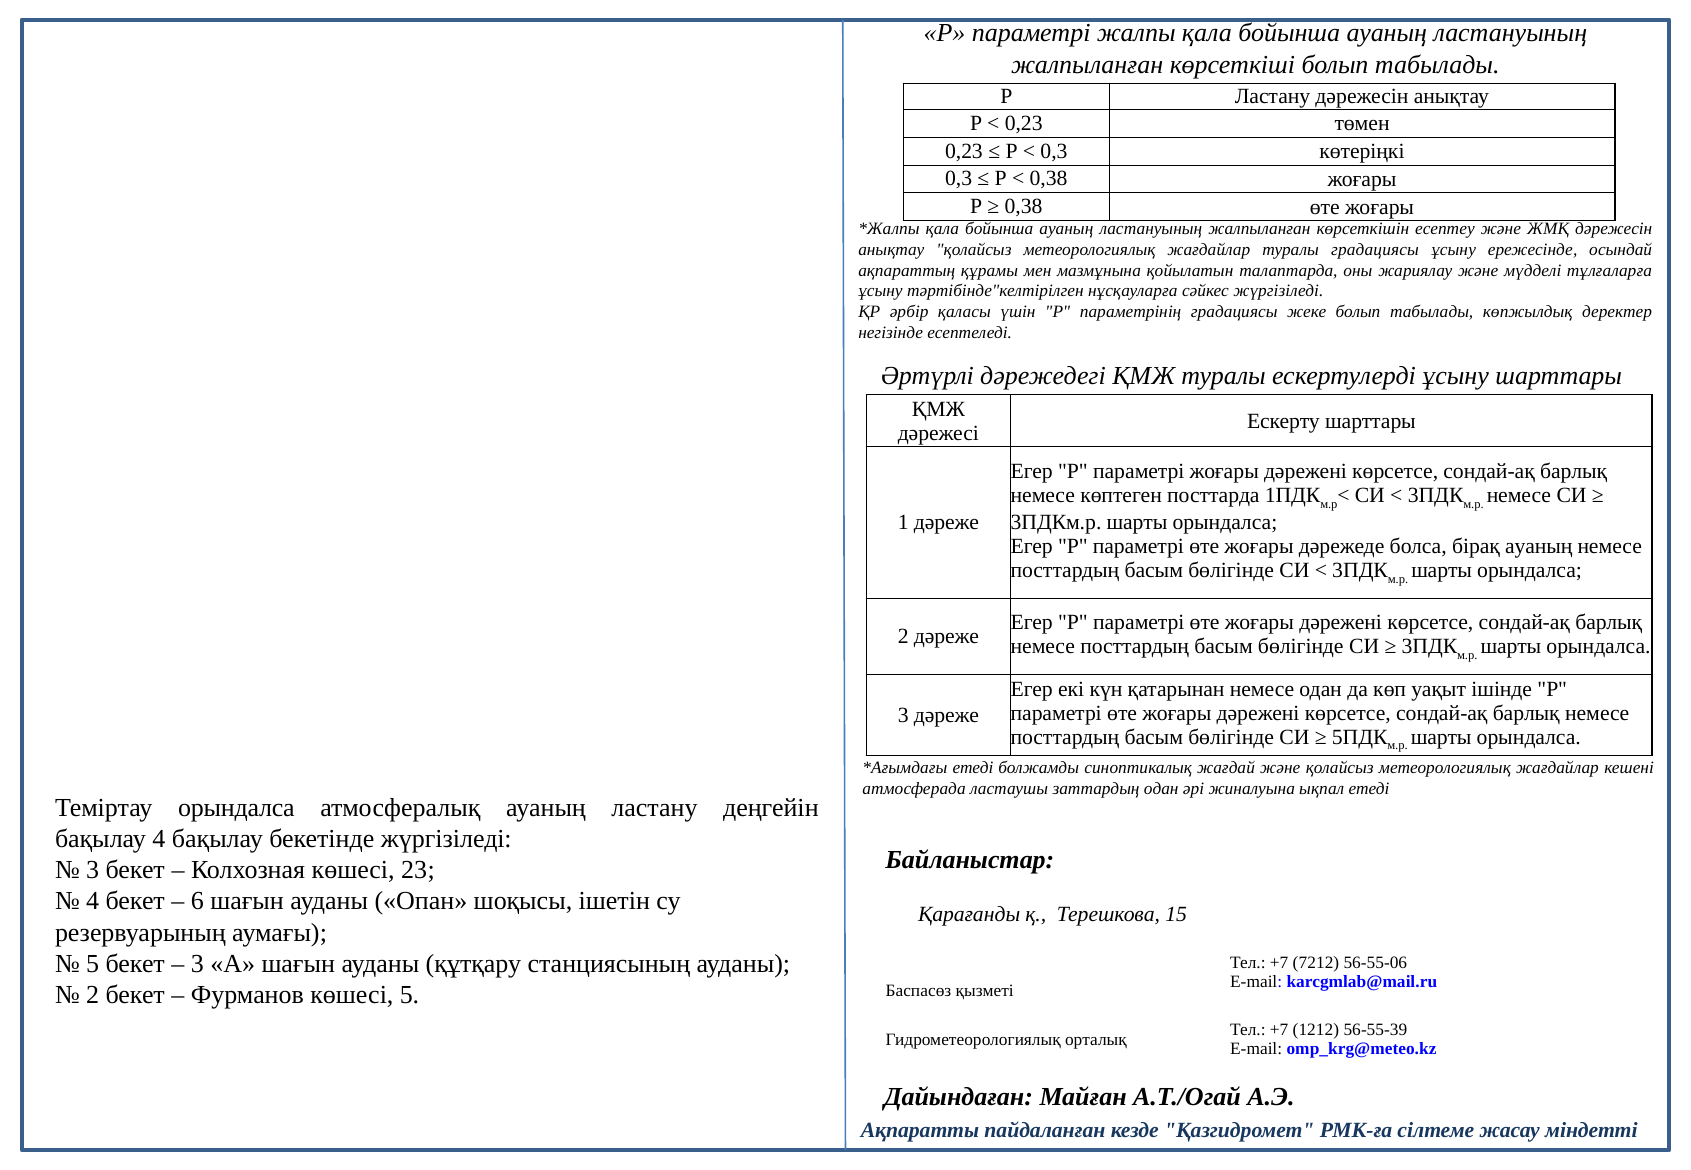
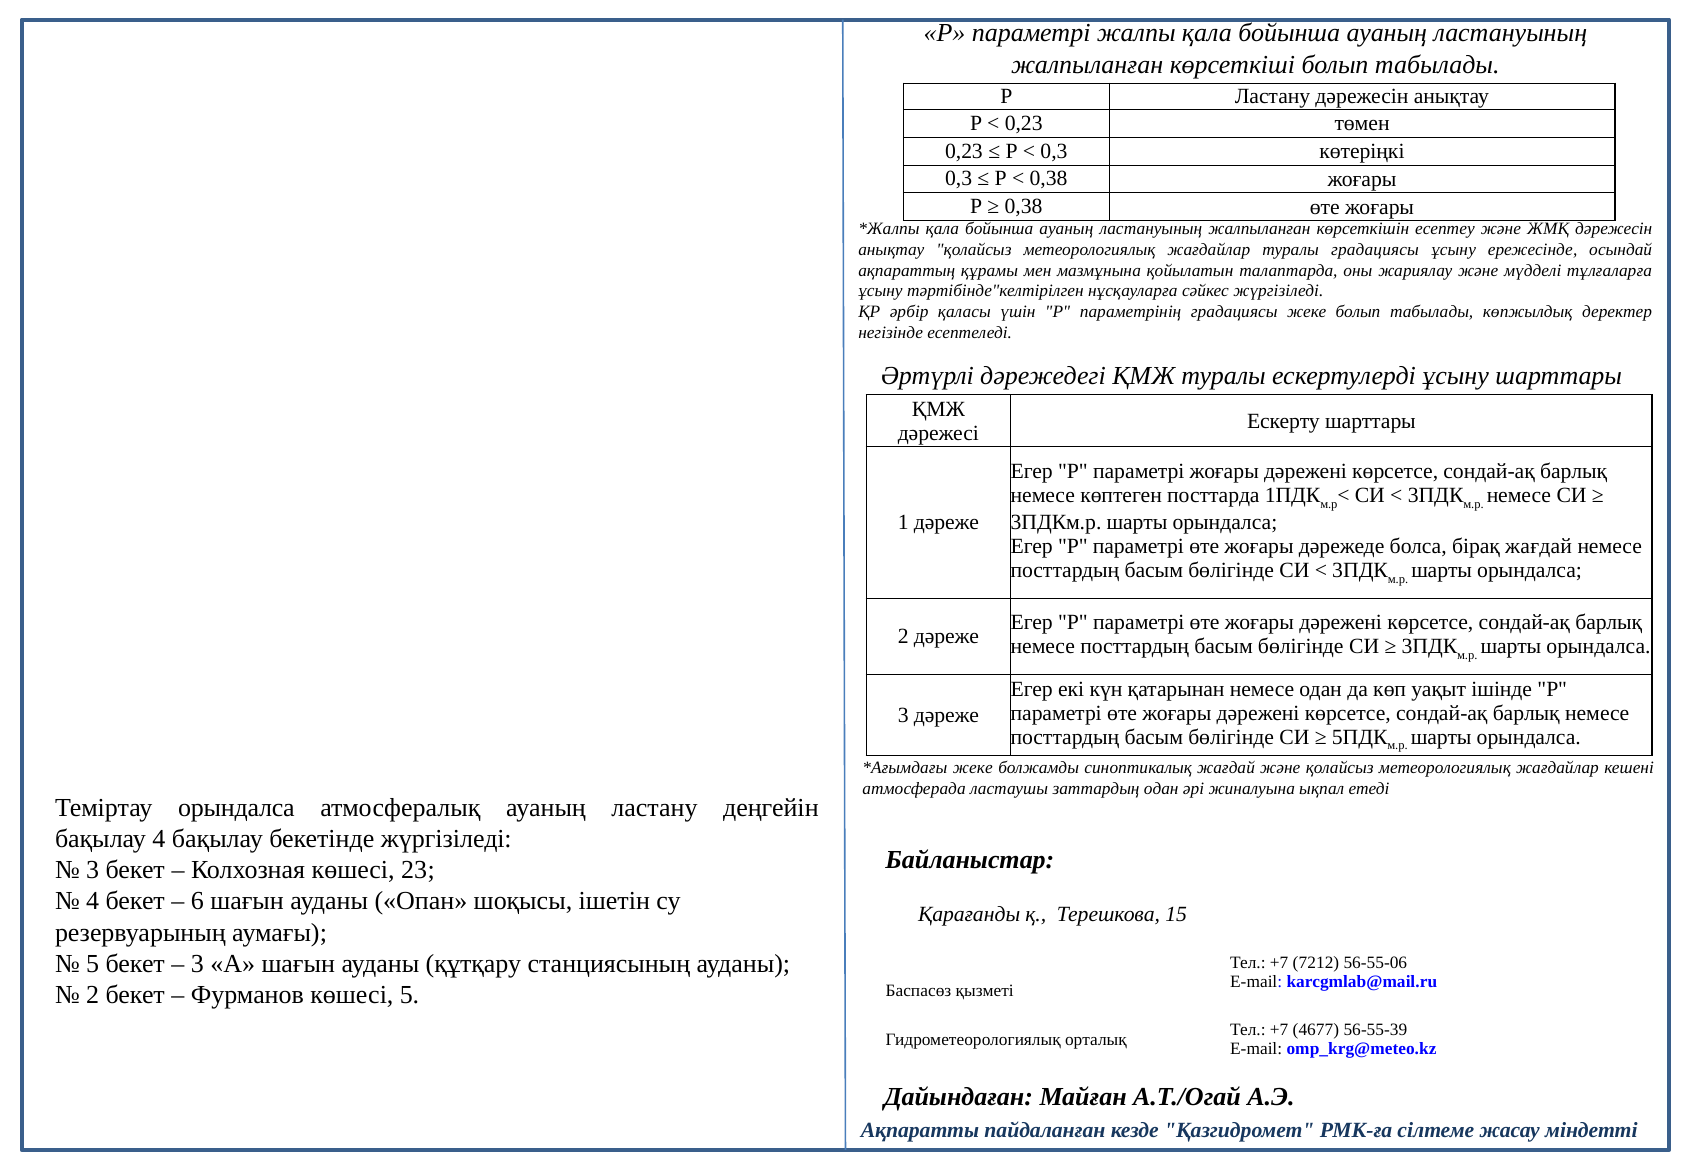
бірақ ауаның: ауаның -> жағдай
етеді at (973, 768): етеді -> жеке
1212: 1212 -> 4677
